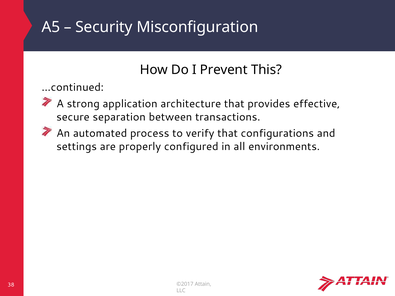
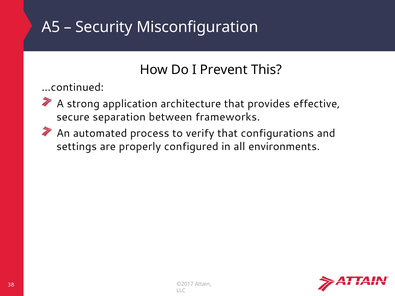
transactions: transactions -> frameworks
